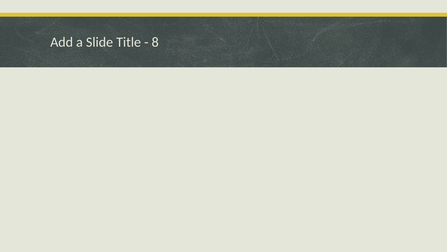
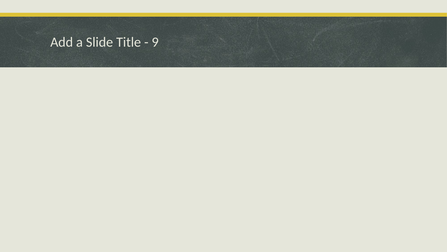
8: 8 -> 9
